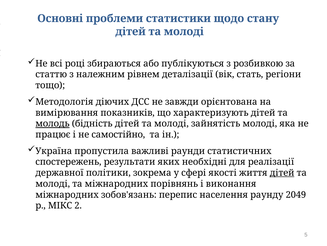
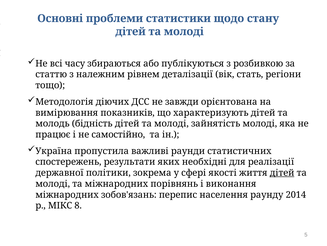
році: році -> часу
молодь underline: present -> none
2049: 2049 -> 2014
2: 2 -> 8
